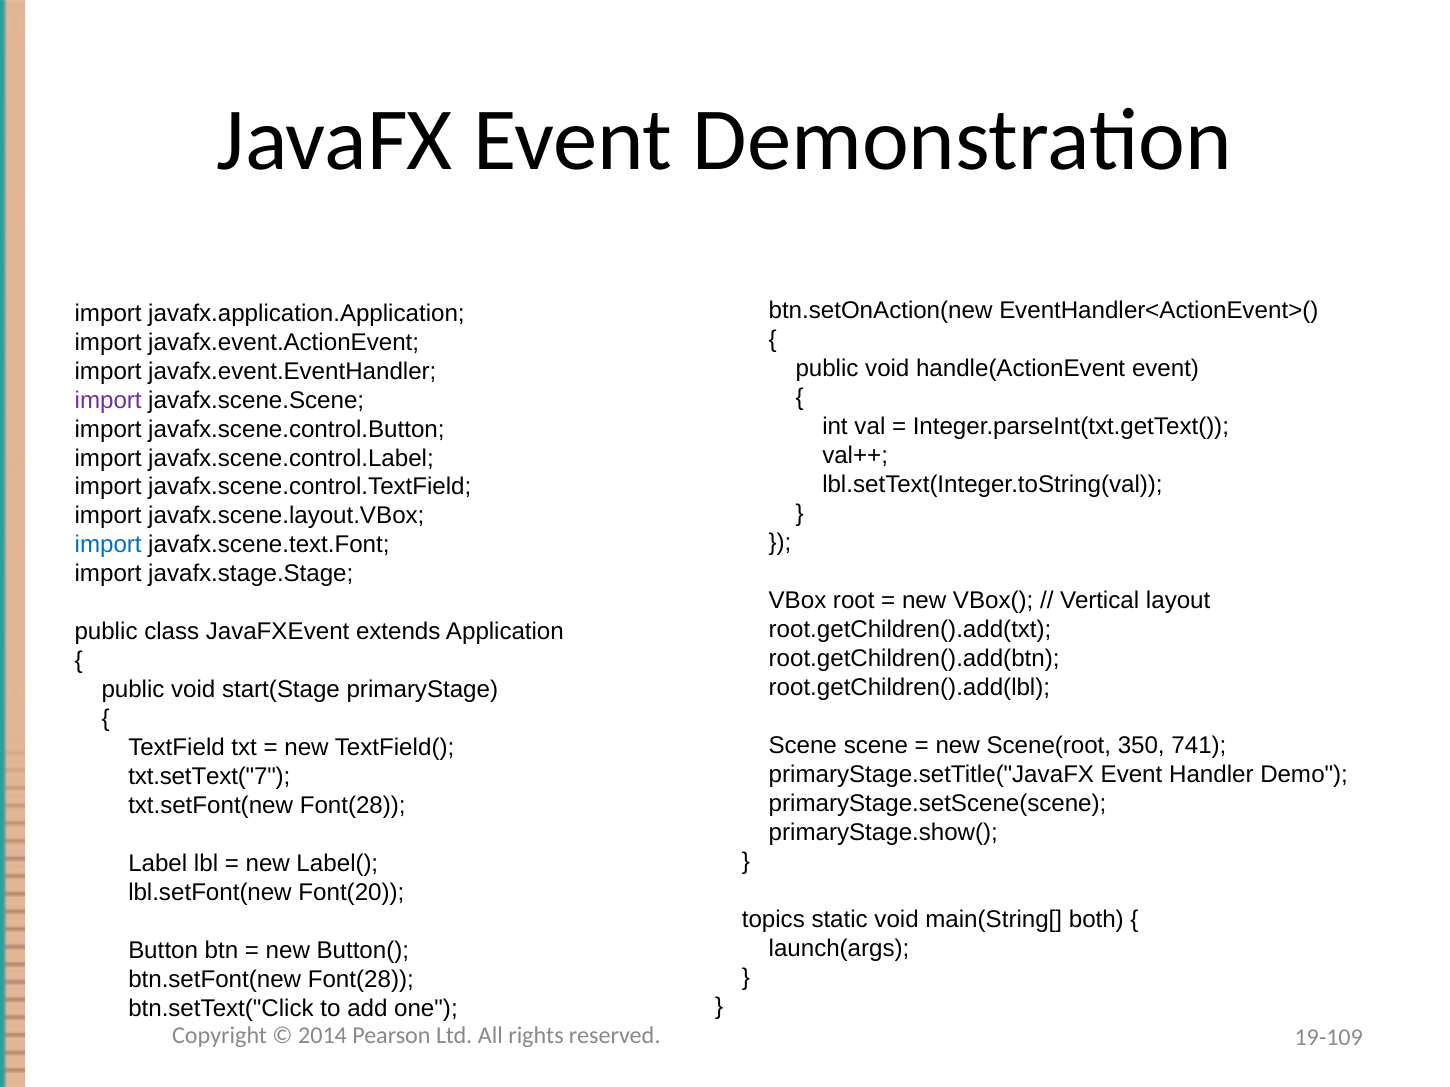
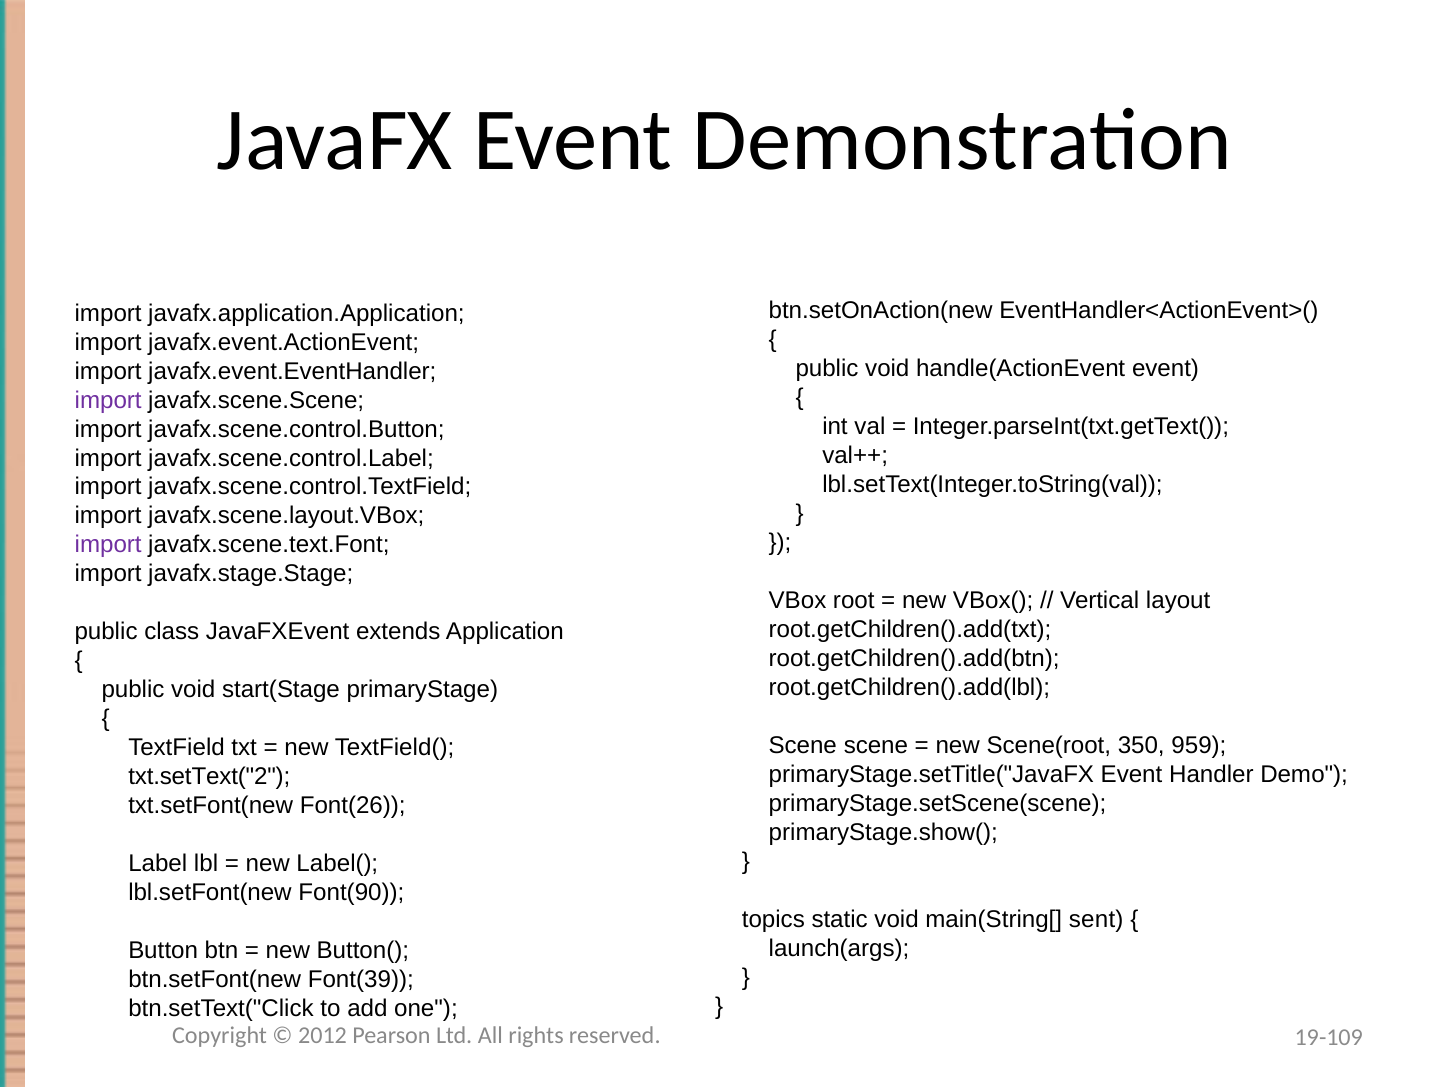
import at (108, 545) colour: blue -> purple
741: 741 -> 959
txt.setText("7: txt.setText("7 -> txt.setText("2
txt.setFont(new Font(28: Font(28 -> Font(26
Font(20: Font(20 -> Font(90
both: both -> sent
btn.setFont(new Font(28: Font(28 -> Font(39
2014: 2014 -> 2012
